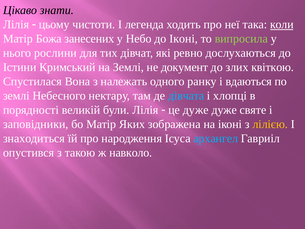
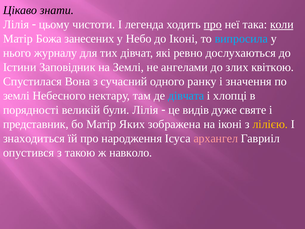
про at (213, 24) underline: none -> present
випросила colour: light green -> light blue
рослини: рослини -> журналу
Кримський: Кримський -> Заповідник
документ: документ -> ангелами
належать: належать -> сучасний
вдаються: вдаються -> значення
це дуже: дуже -> видів
заповідники: заповідники -> представник
архангел colour: light blue -> pink
